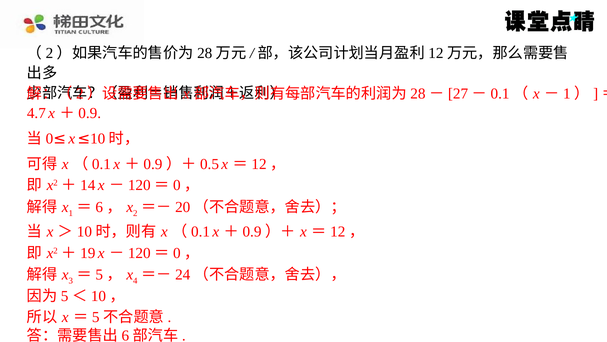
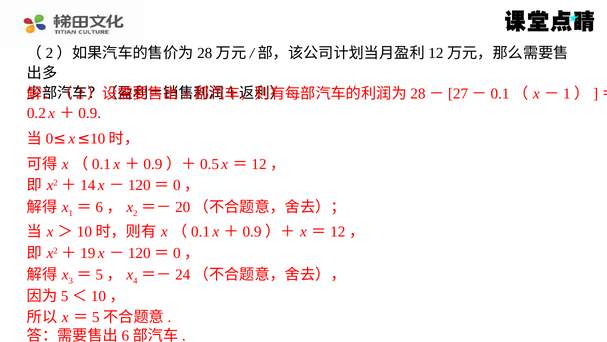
4.7: 4.7 -> 0.2
